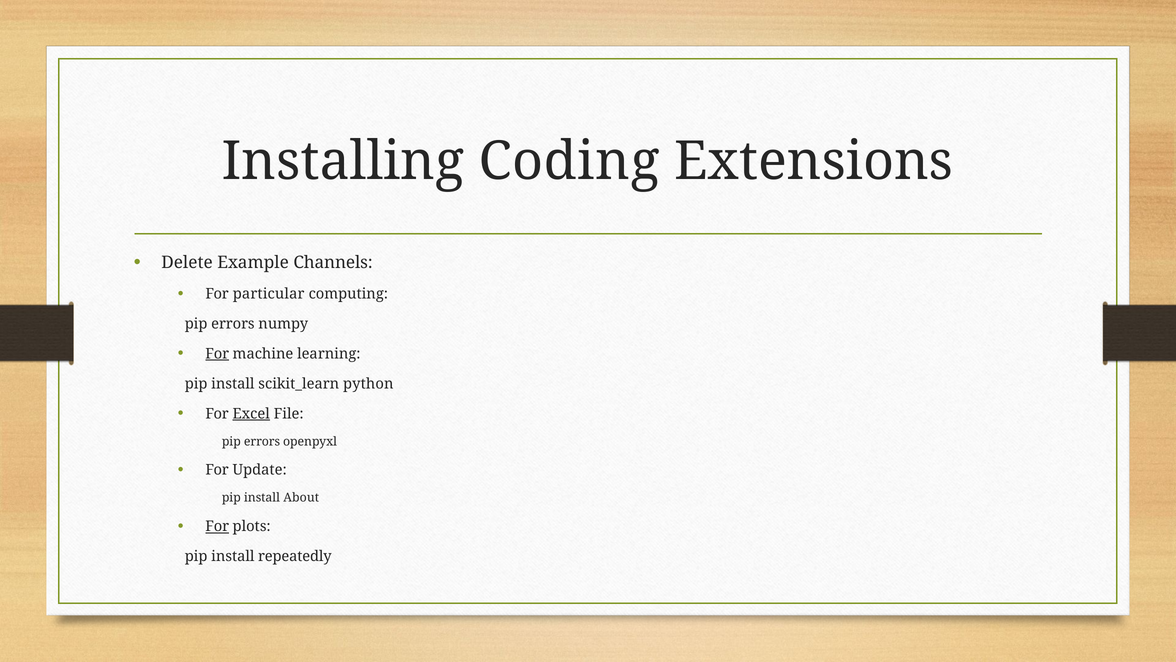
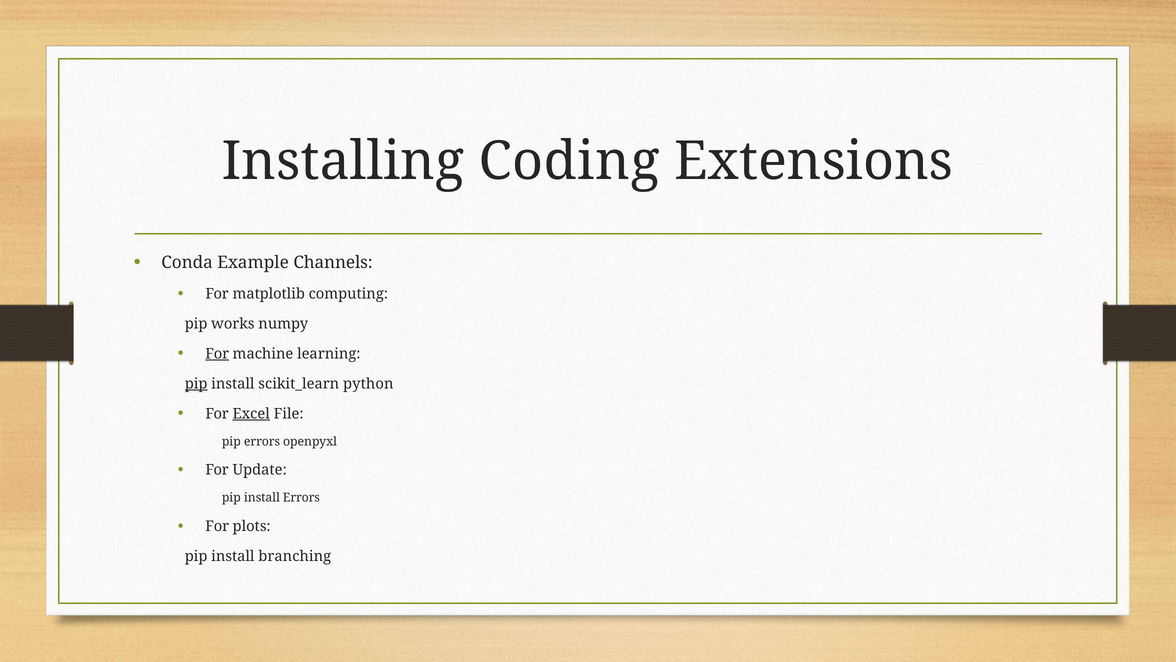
Delete: Delete -> Conda
particular: particular -> matplotlib
errors at (233, 324): errors -> works
pip at (196, 383) underline: none -> present
install About: About -> Errors
For at (217, 526) underline: present -> none
repeatedly: repeatedly -> branching
